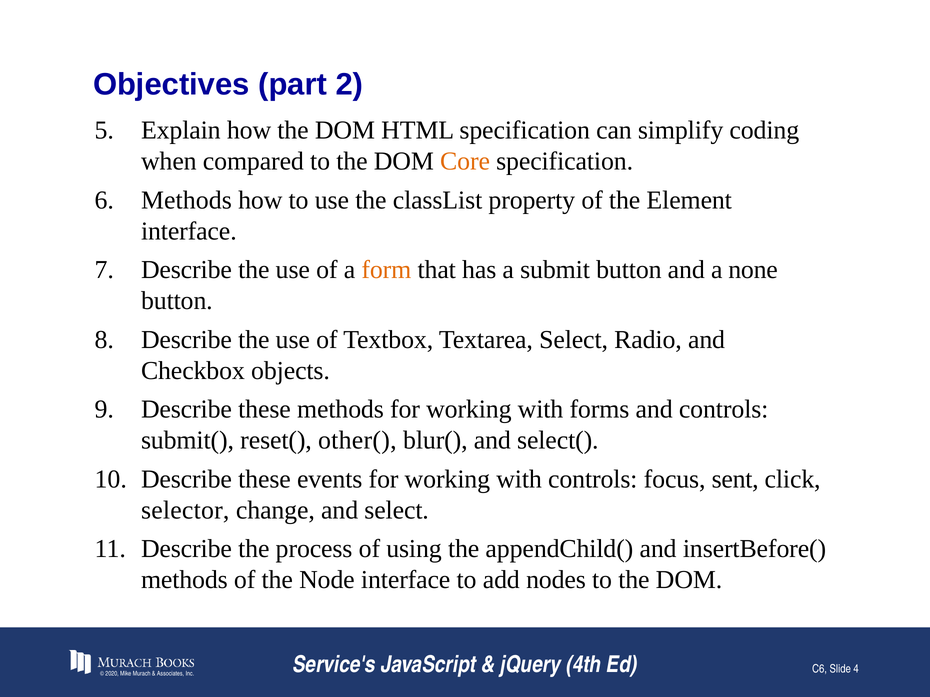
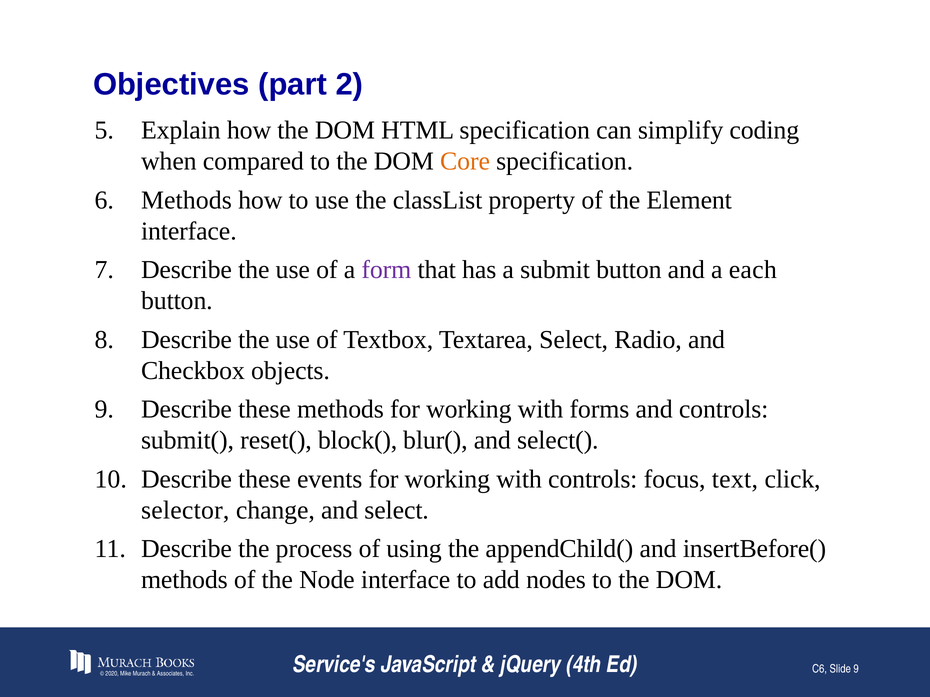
form colour: orange -> purple
none: none -> each
other(: other( -> block(
sent: sent -> text
Slide 4: 4 -> 9
